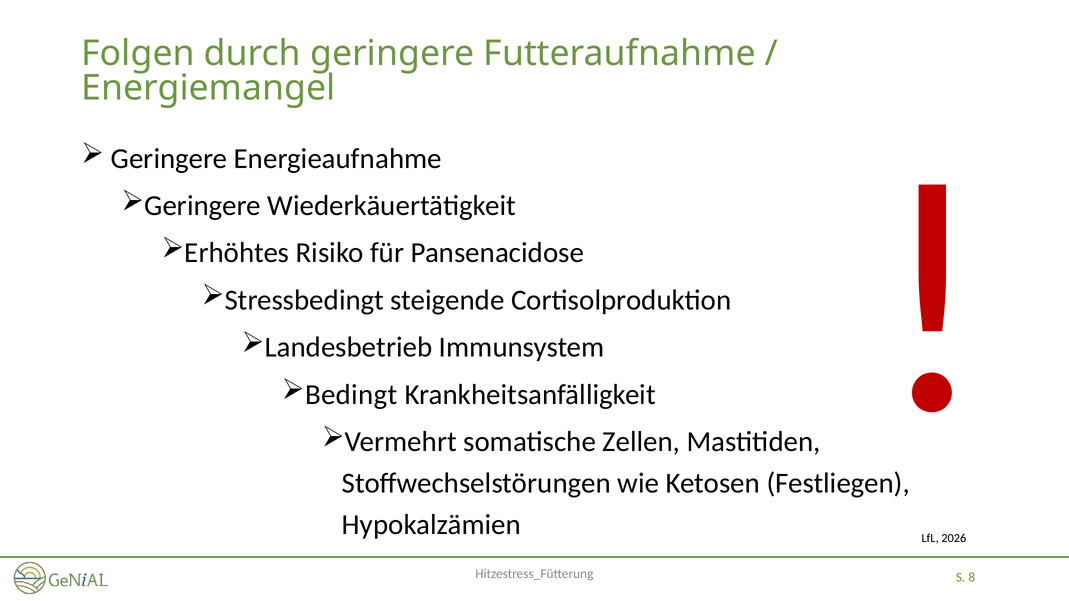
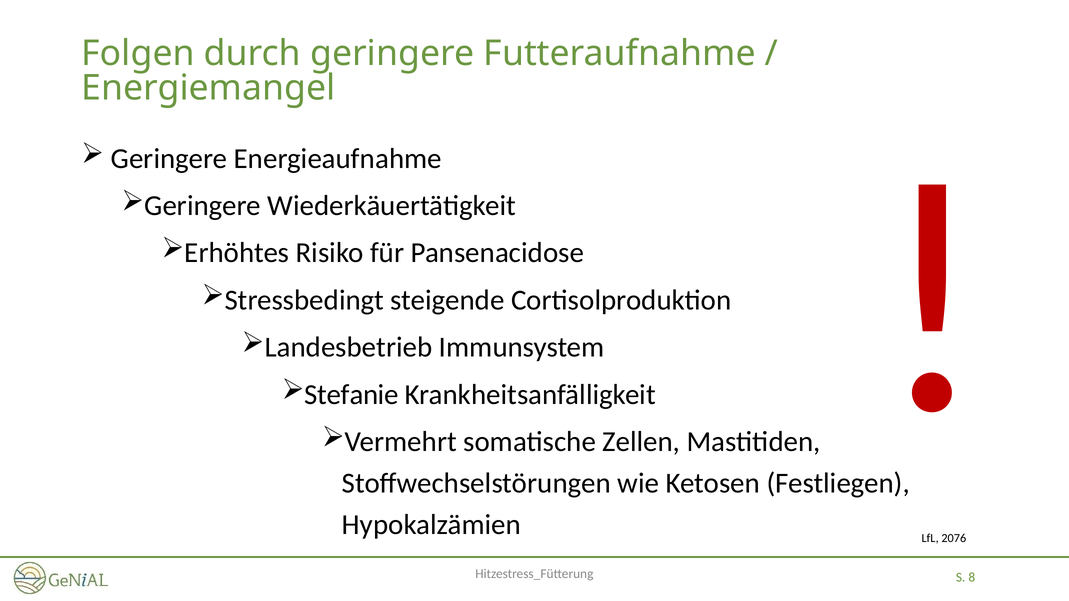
Bedingt: Bedingt -> Stefanie
2026: 2026 -> 2076
